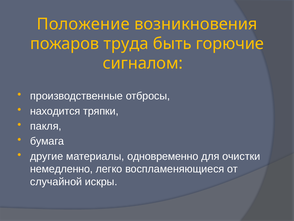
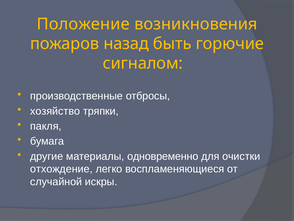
труда: труда -> назад
находится: находится -> хозяйство
немедленно: немедленно -> отхождение
